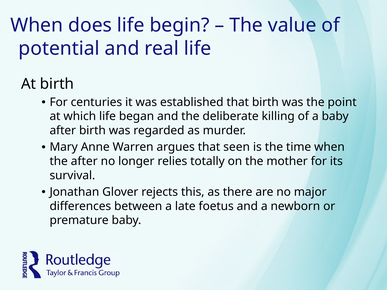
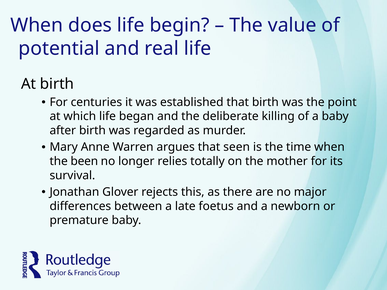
the after: after -> been
